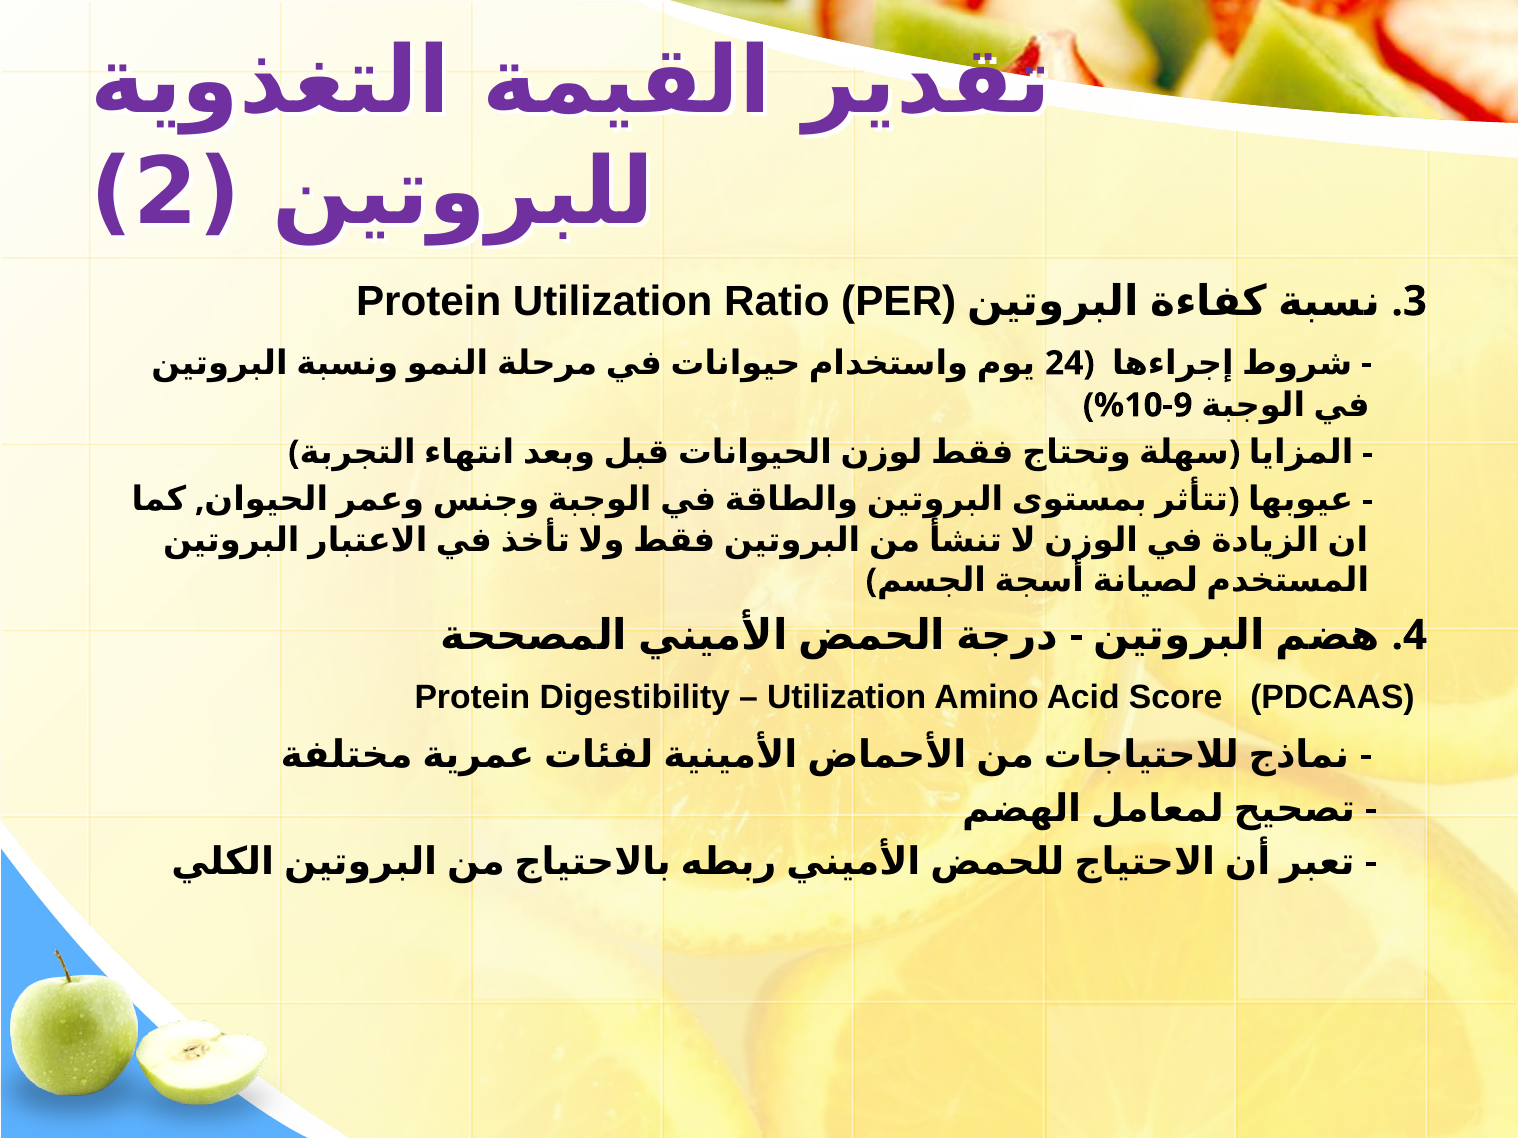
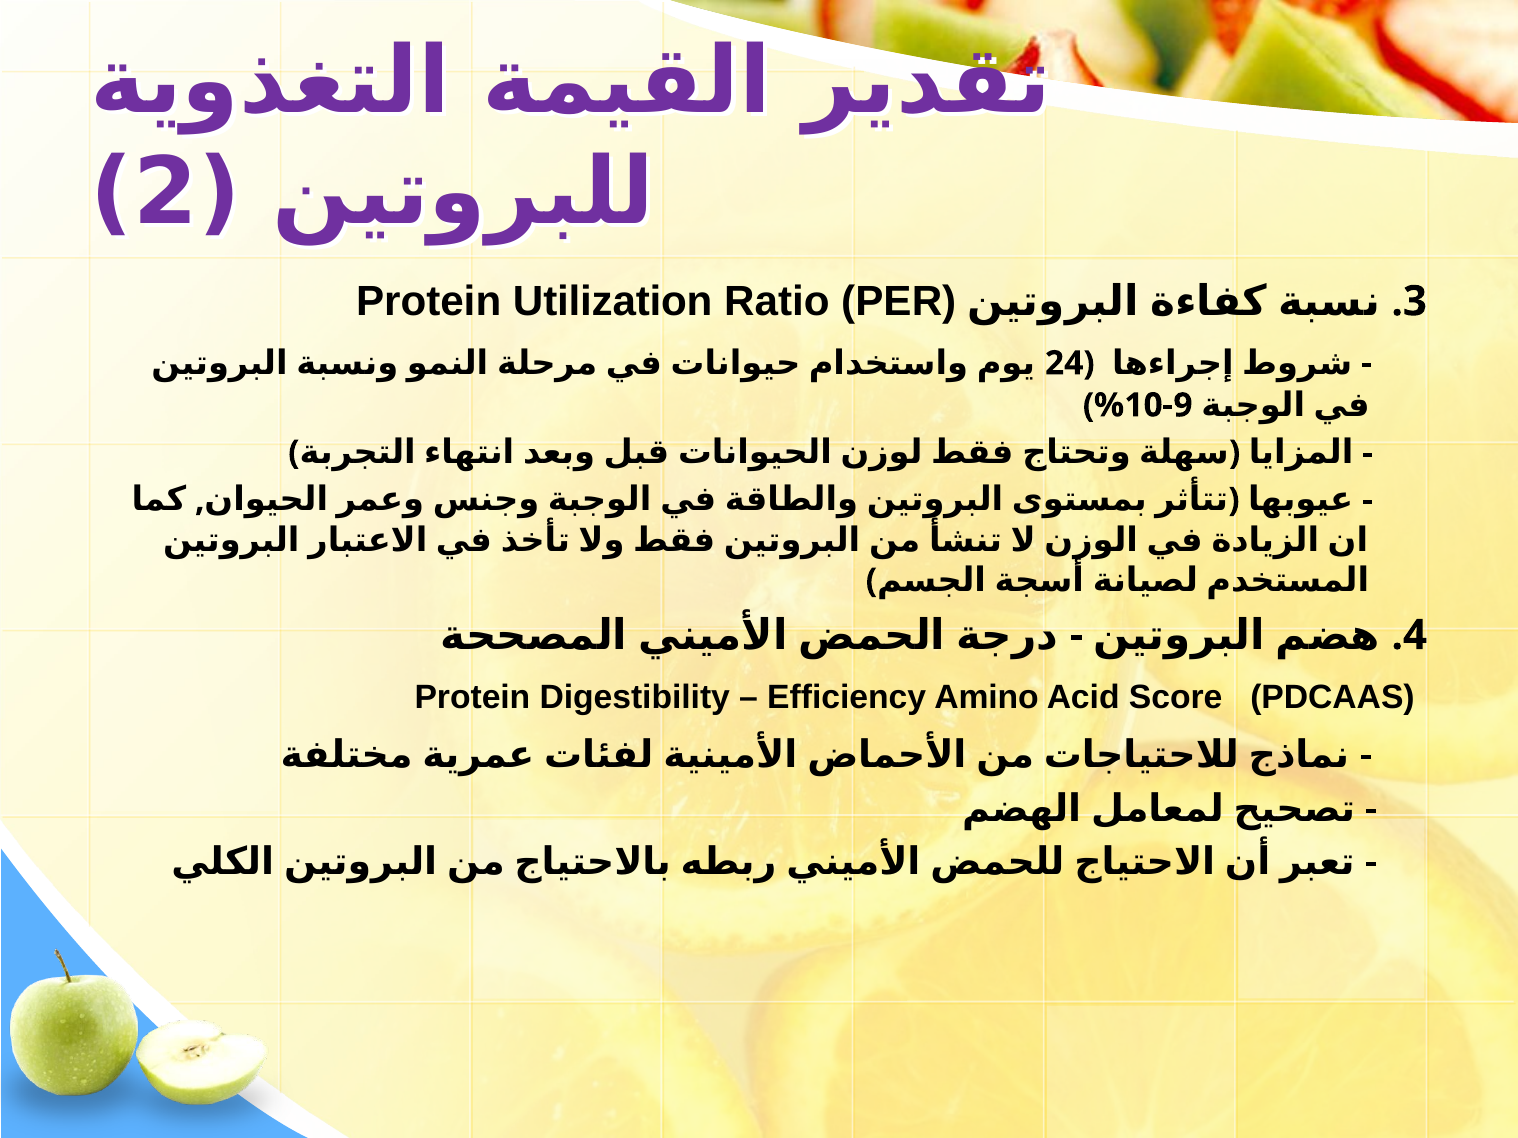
Utilization at (847, 697): Utilization -> Efficiency
